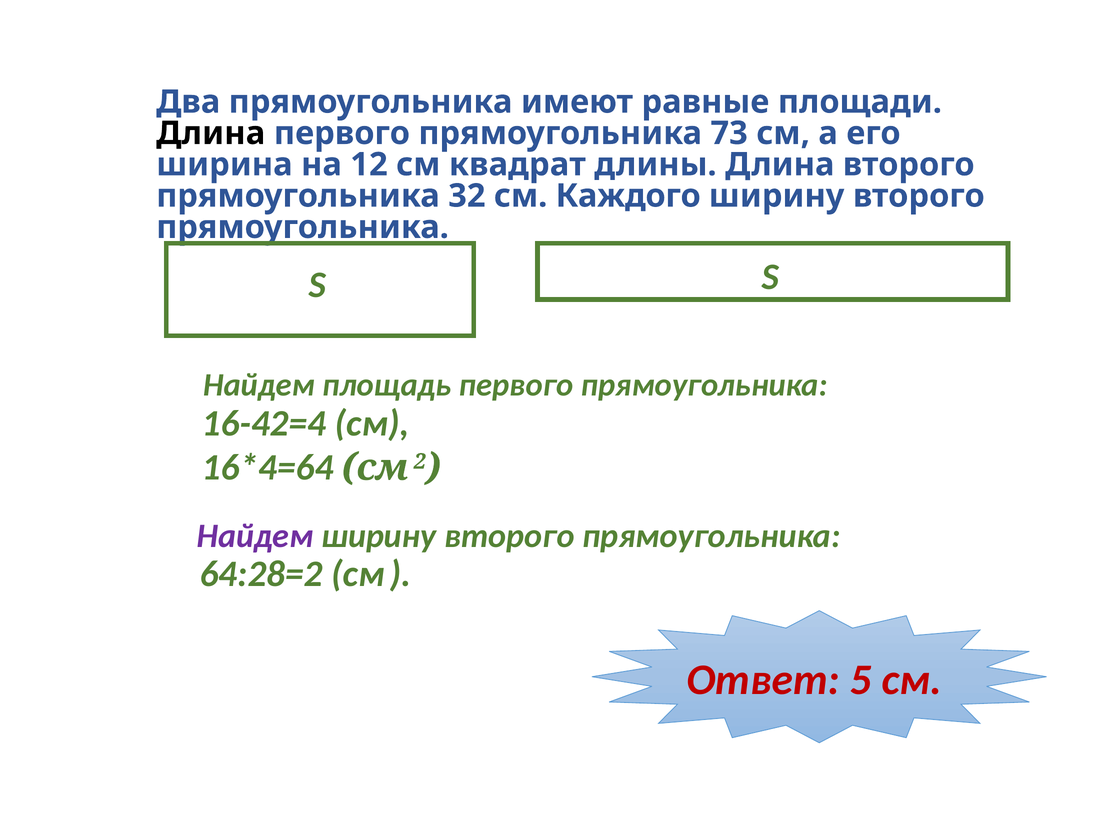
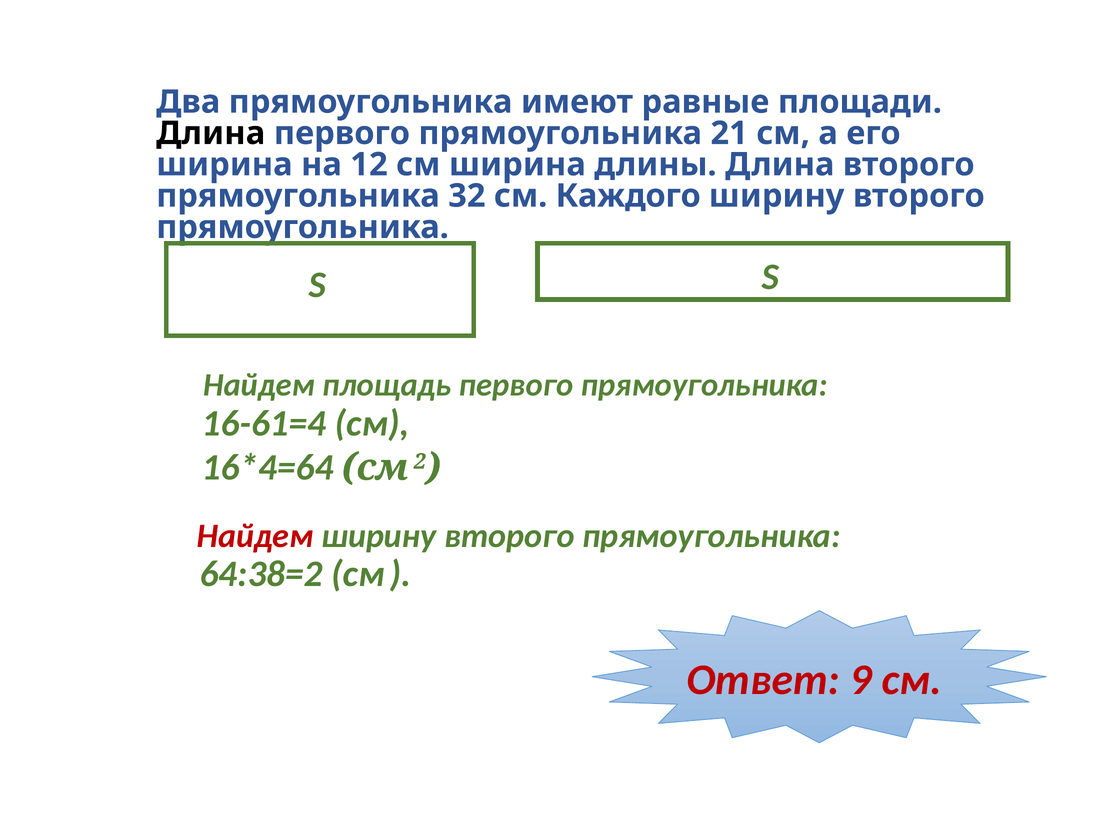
73: 73 -> 21
см квадрат: квадрат -> ширина
16-42=4: 16-42=4 -> 16-61=4
Найдем at (255, 536) colour: purple -> red
64:28=2: 64:28=2 -> 64:38=2
5: 5 -> 9
